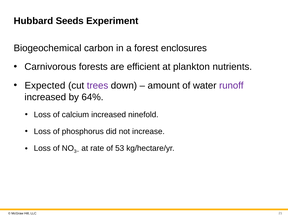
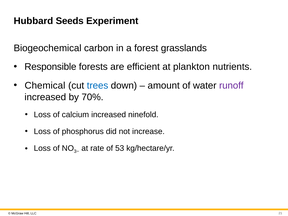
enclosures: enclosures -> grasslands
Carnivorous: Carnivorous -> Responsible
Expected: Expected -> Chemical
trees colour: purple -> blue
64%: 64% -> 70%
